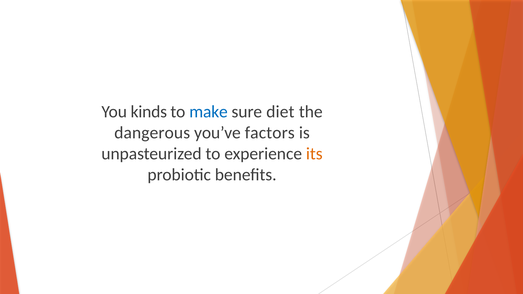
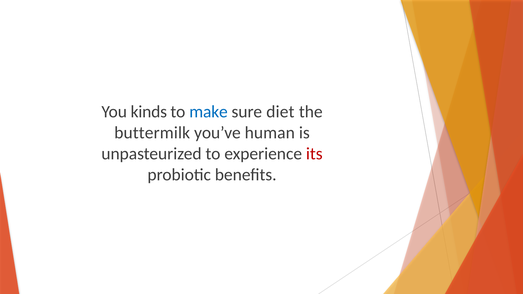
dangerous: dangerous -> buttermilk
factors: factors -> human
its colour: orange -> red
